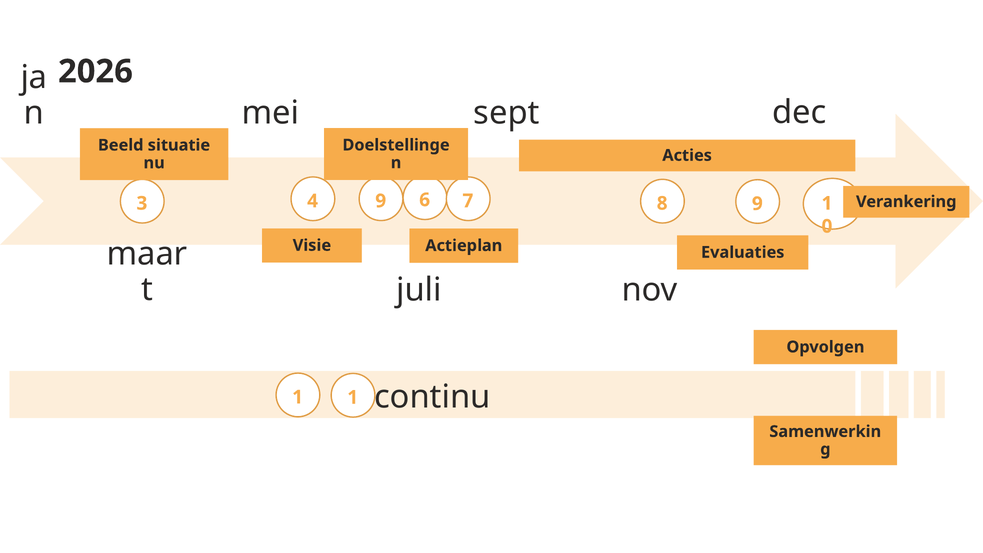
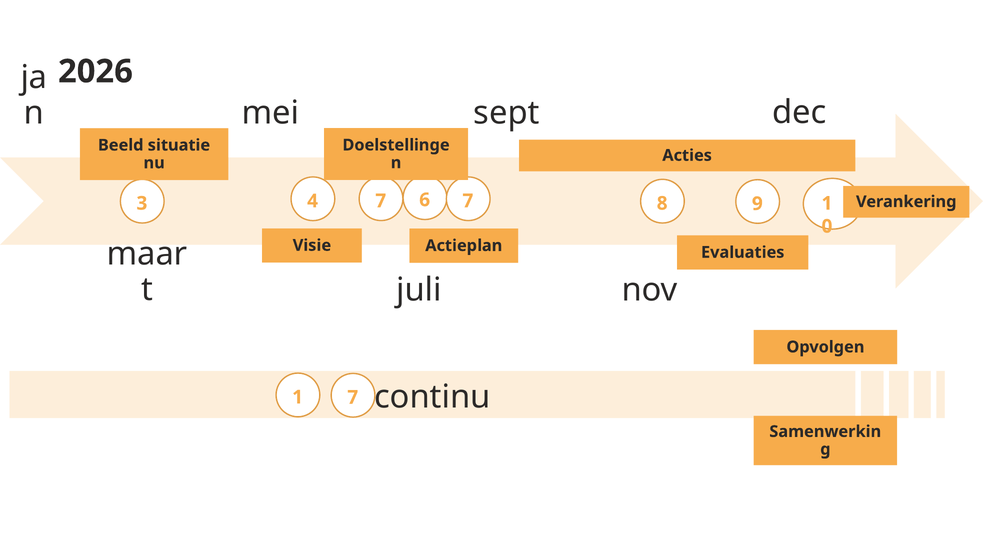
3 9: 9 -> 7
1 1: 1 -> 7
